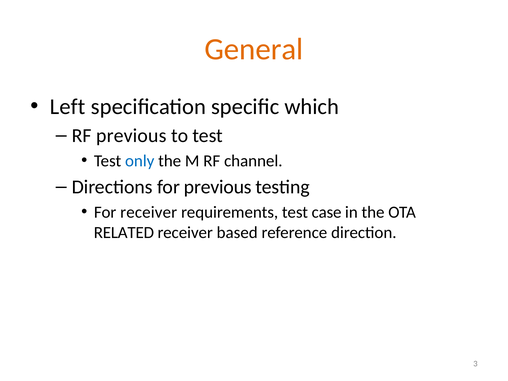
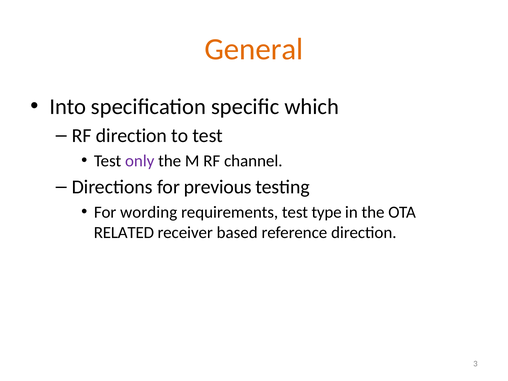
Left: Left -> Into
RF previous: previous -> direction
only colour: blue -> purple
For receiver: receiver -> wording
case: case -> type
